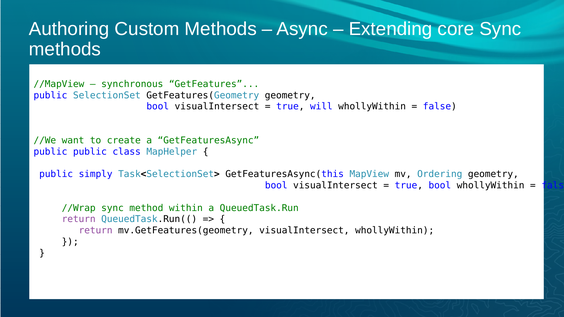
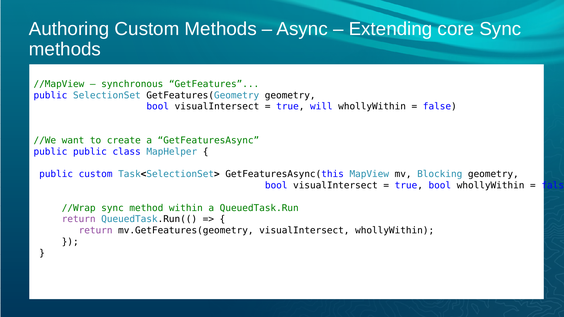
public simply: simply -> custom
Ordering: Ordering -> Blocking
